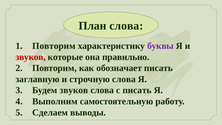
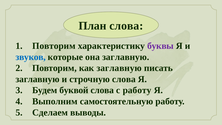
звуков at (31, 57) colour: red -> blue
она правильно: правильно -> заглавную
как обозначает: обозначает -> заглавную
Будем звуков: звуков -> буквой
с писать: писать -> работу
